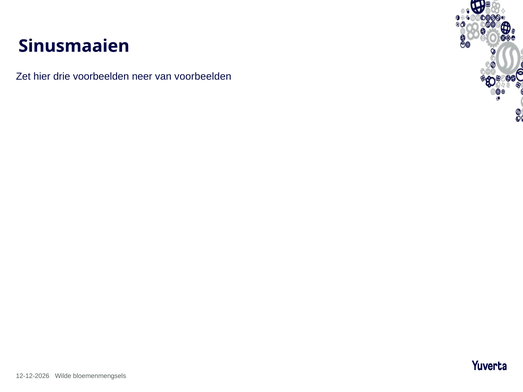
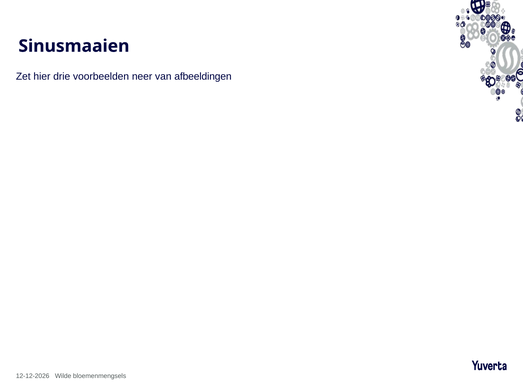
van voorbeelden: voorbeelden -> afbeeldingen
